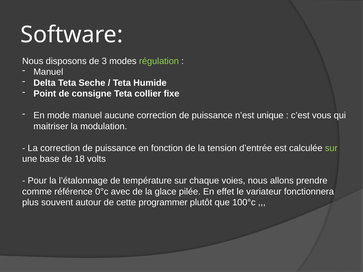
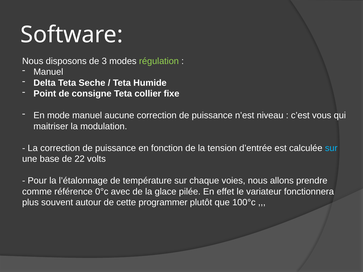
unique: unique -> niveau
sur at (331, 148) colour: light green -> light blue
18: 18 -> 22
